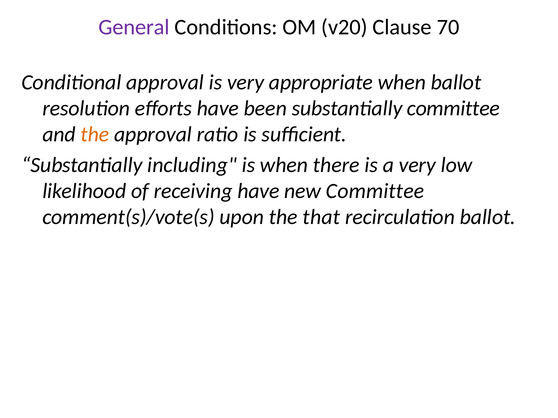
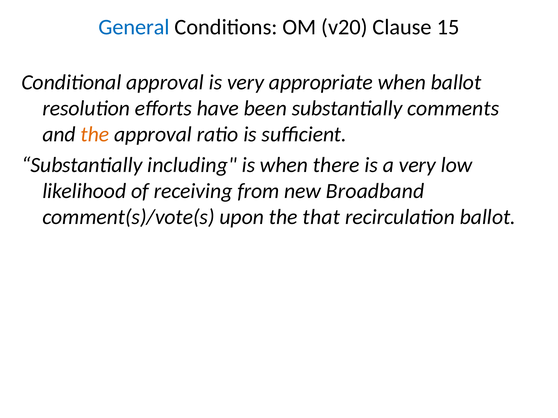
General colour: purple -> blue
70: 70 -> 15
substantially committee: committee -> comments
receiving have: have -> from
new Committee: Committee -> Broadband
